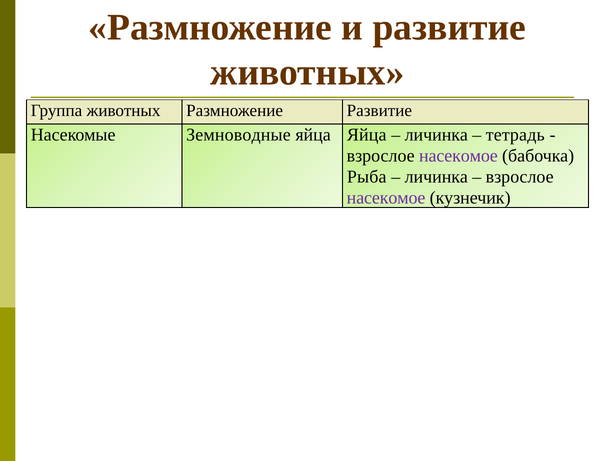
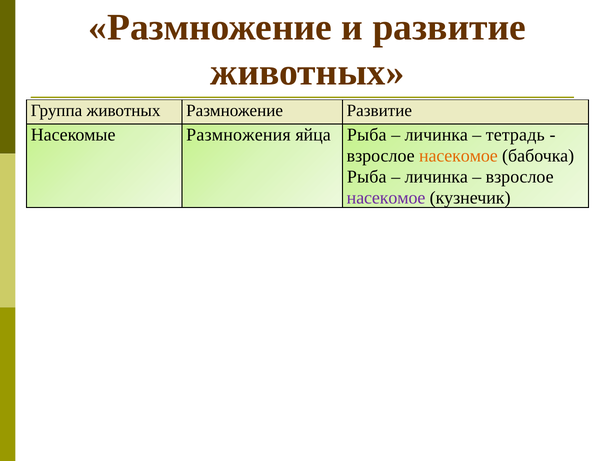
Земноводные: Земноводные -> Размножения
Яйца at (367, 135): Яйца -> Рыба
насекомое at (458, 156) colour: purple -> orange
